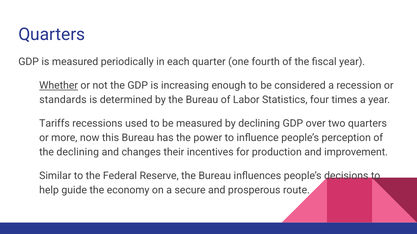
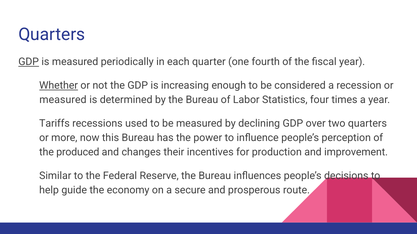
GDP at (29, 62) underline: none -> present
standards at (63, 100): standards -> measured
the declining: declining -> produced
